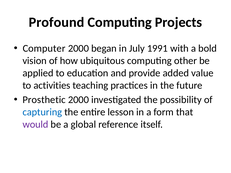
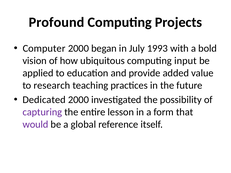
1991: 1991 -> 1993
other: other -> input
activities: activities -> research
Prosthetic: Prosthetic -> Dedicated
capturing colour: blue -> purple
